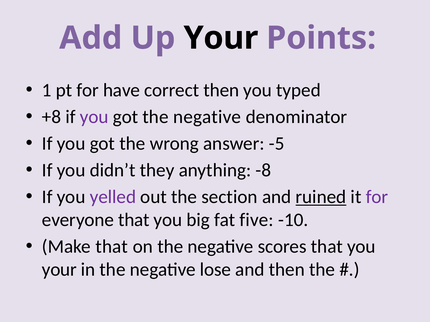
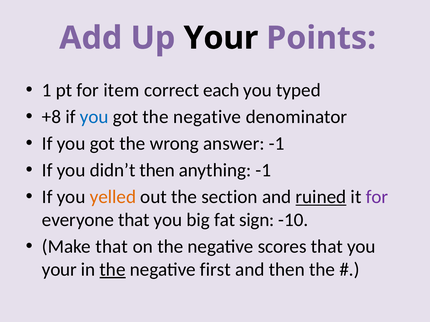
have: have -> item
correct then: then -> each
you at (94, 117) colour: purple -> blue
answer -5: -5 -> -1
didn’t they: they -> then
anything -8: -8 -> -1
yelled colour: purple -> orange
five: five -> sign
the at (113, 270) underline: none -> present
lose: lose -> first
